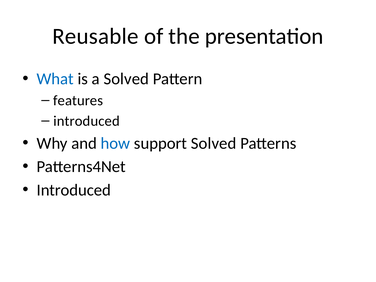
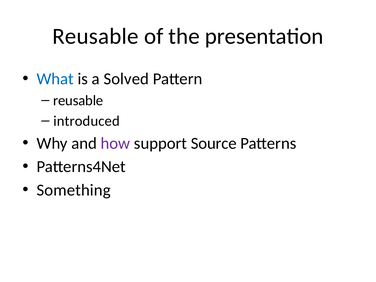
features at (78, 100): features -> reusable
how colour: blue -> purple
support Solved: Solved -> Source
Introduced at (74, 190): Introduced -> Something
